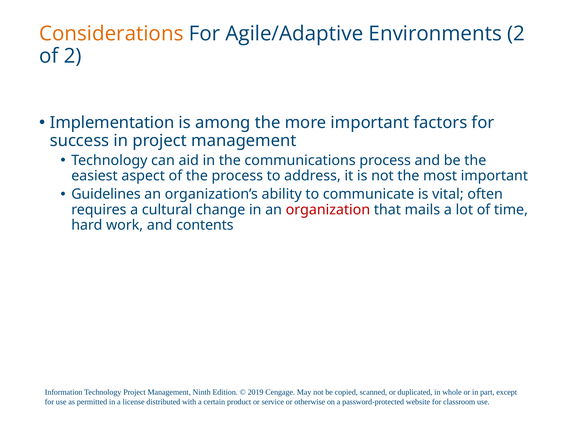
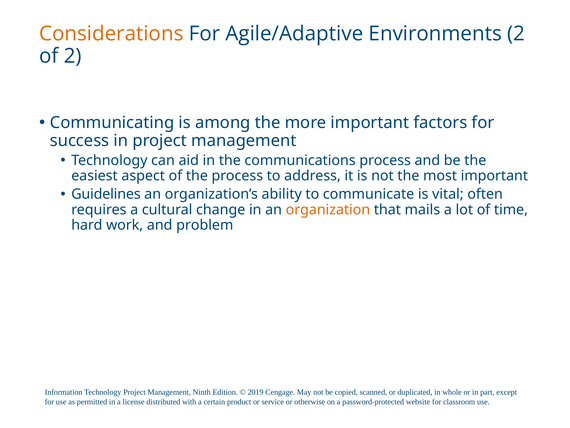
Implementation: Implementation -> Communicating
organization colour: red -> orange
contents: contents -> problem
